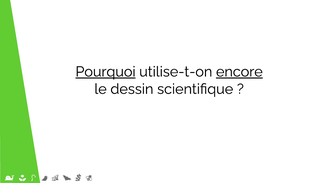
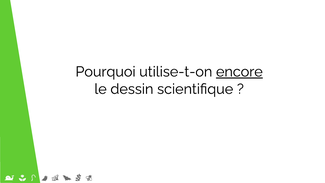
Pourquoi underline: present -> none
